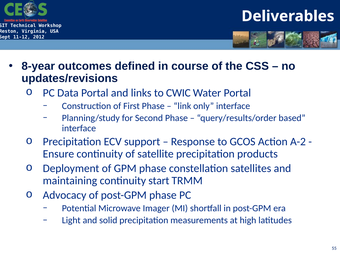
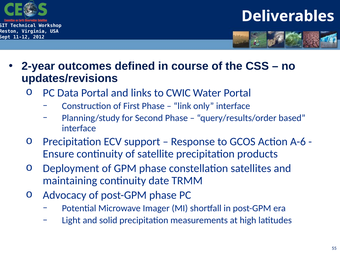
8-year: 8-year -> 2-year
A-2: A-2 -> A-6
start: start -> date
